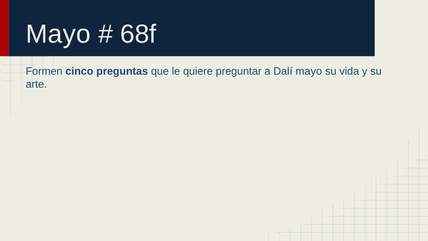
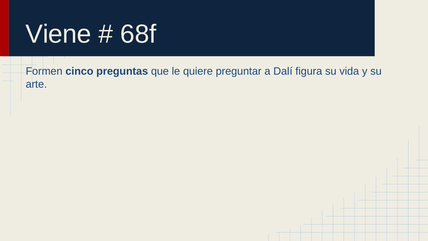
Mayo at (58, 34): Mayo -> Viene
Dalí mayo: mayo -> figura
